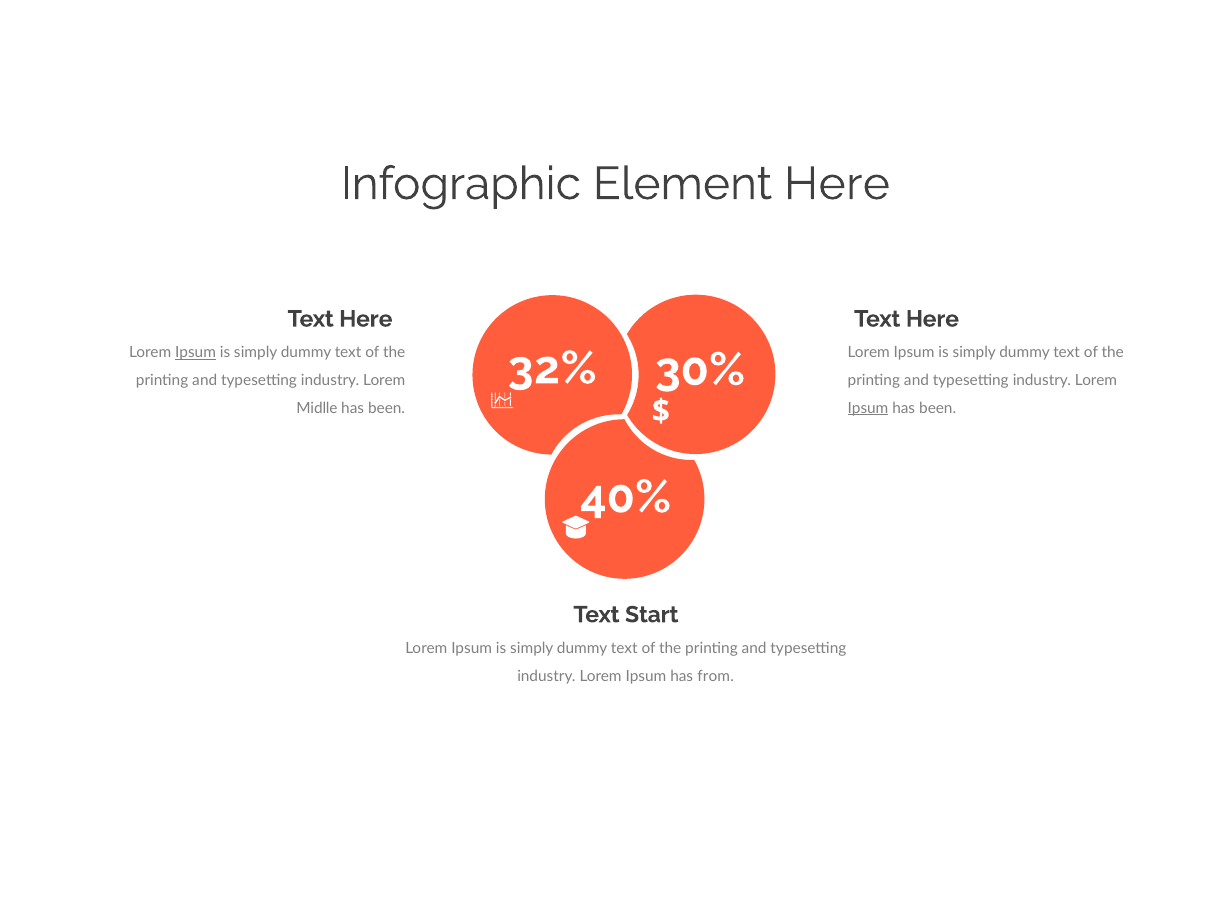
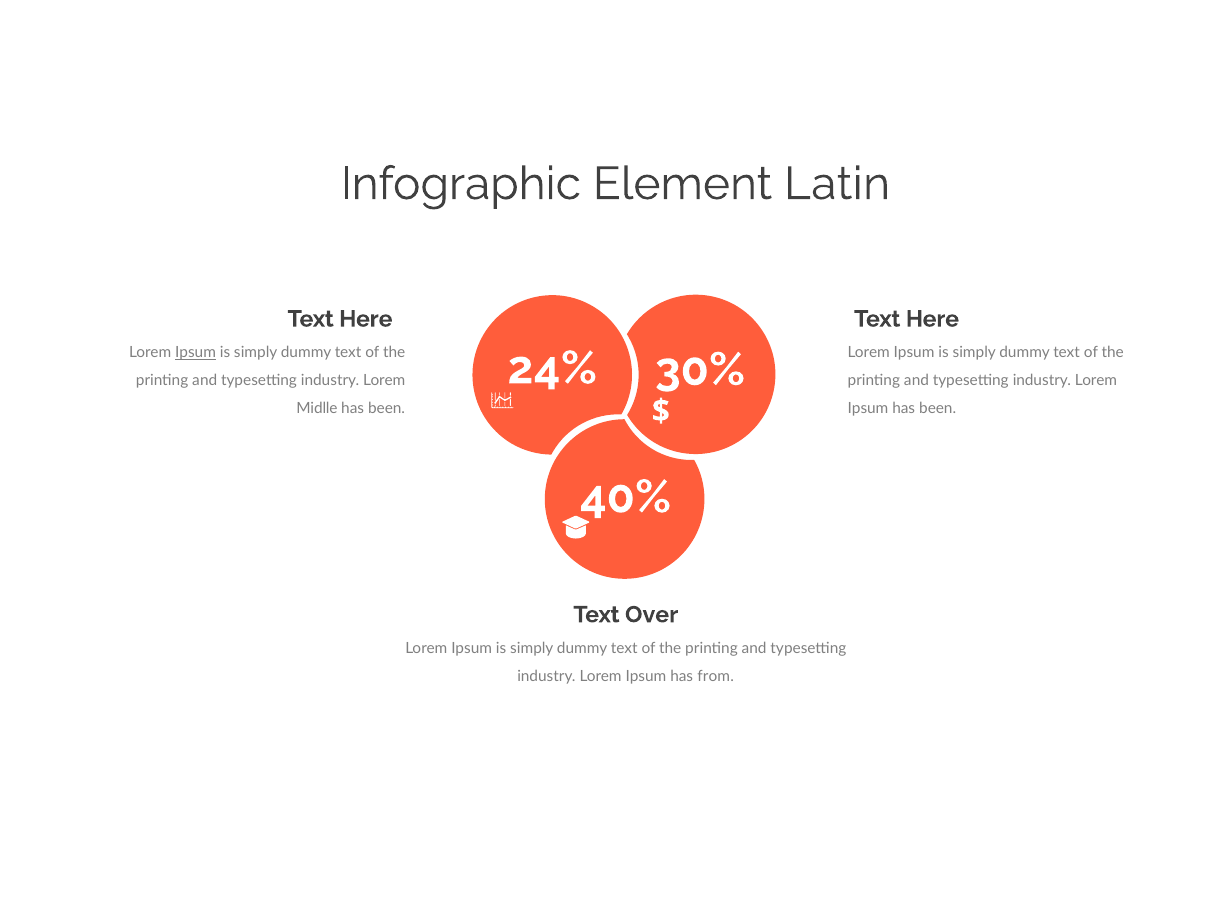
Element Here: Here -> Latin
32%: 32% -> 24%
Ipsum at (868, 408) underline: present -> none
Start: Start -> Over
